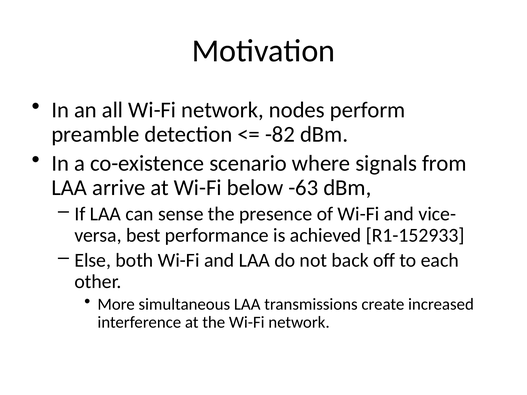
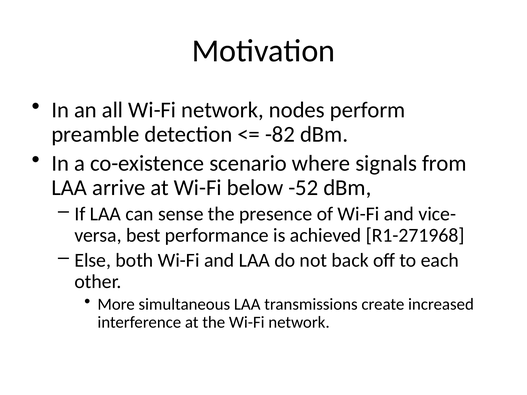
-63: -63 -> -52
R1-152933: R1-152933 -> R1-271968
